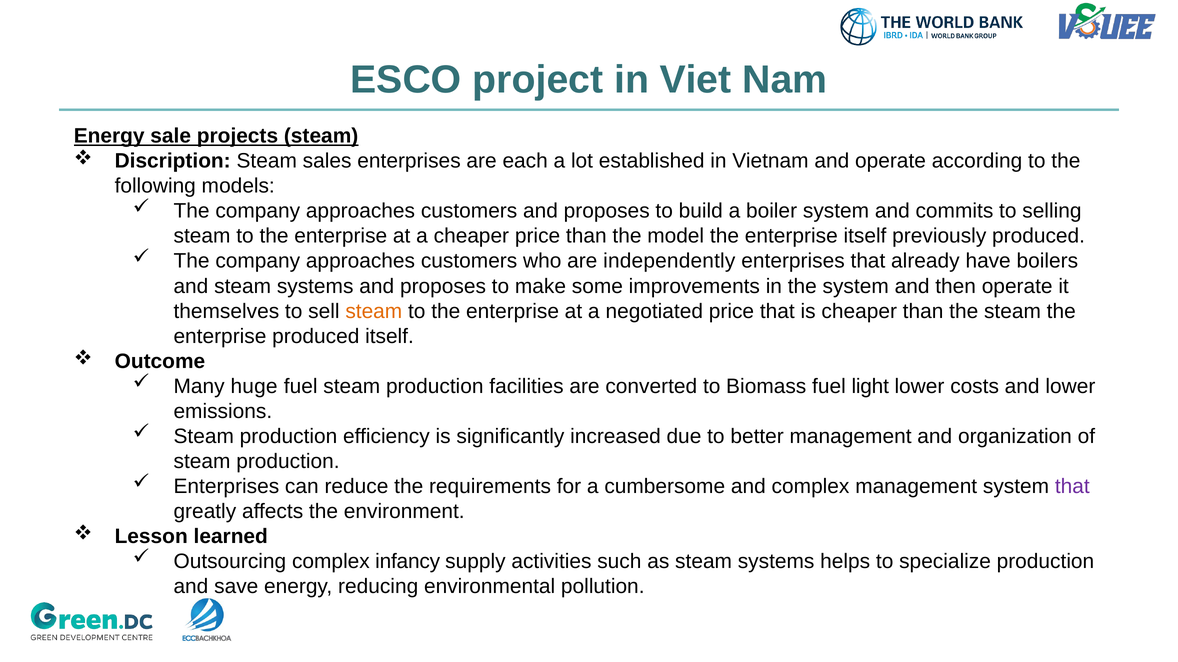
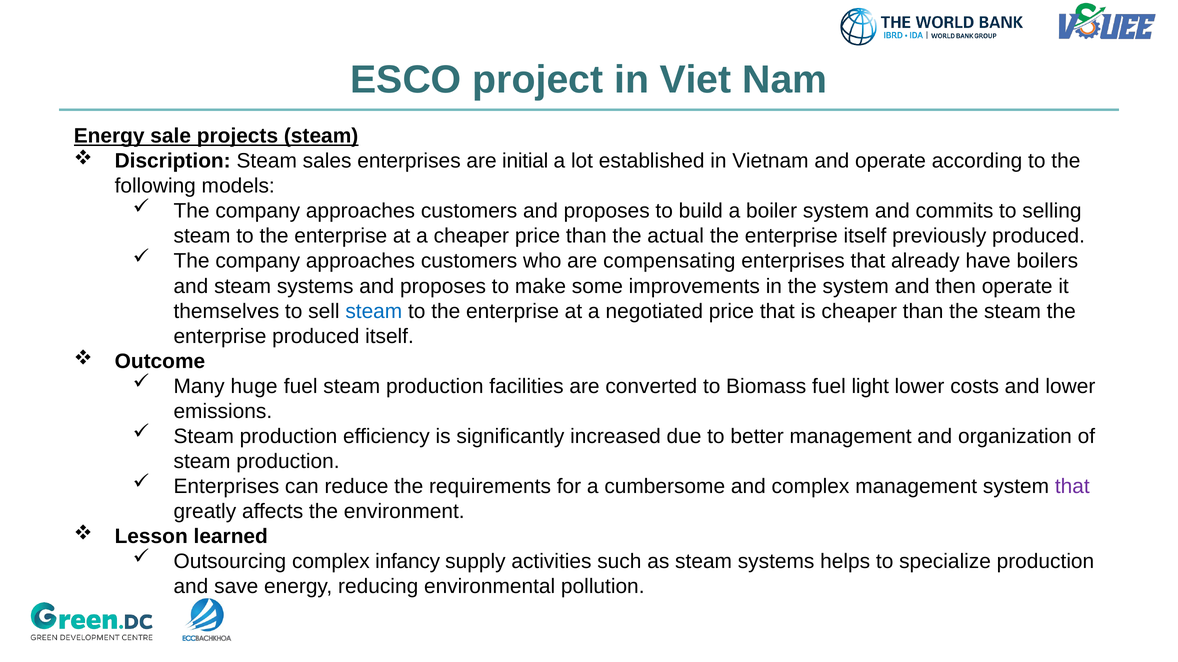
each: each -> initial
model: model -> actual
independently: independently -> compensating
steam at (374, 311) colour: orange -> blue
